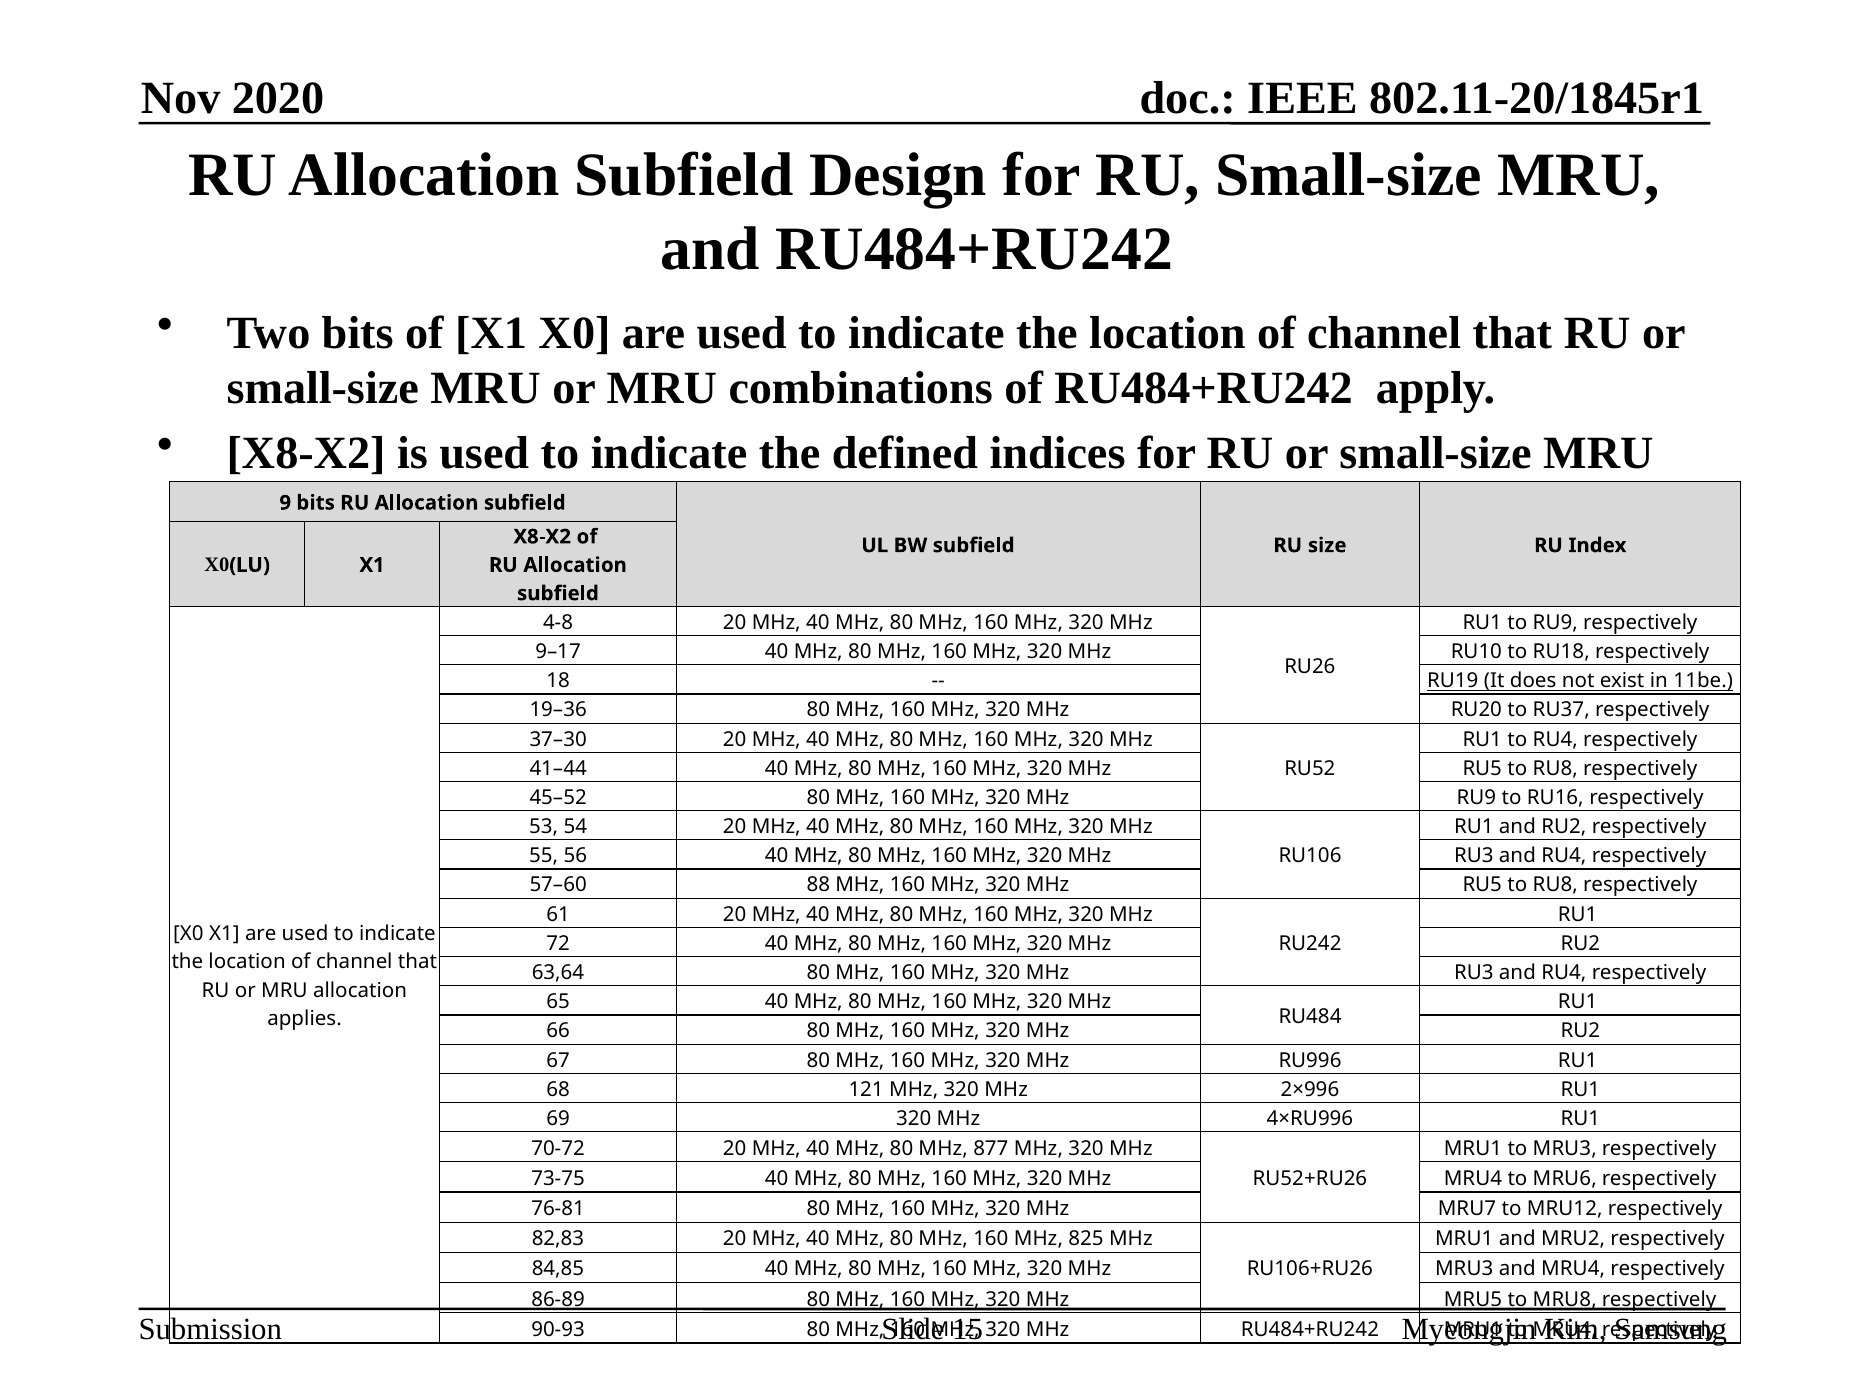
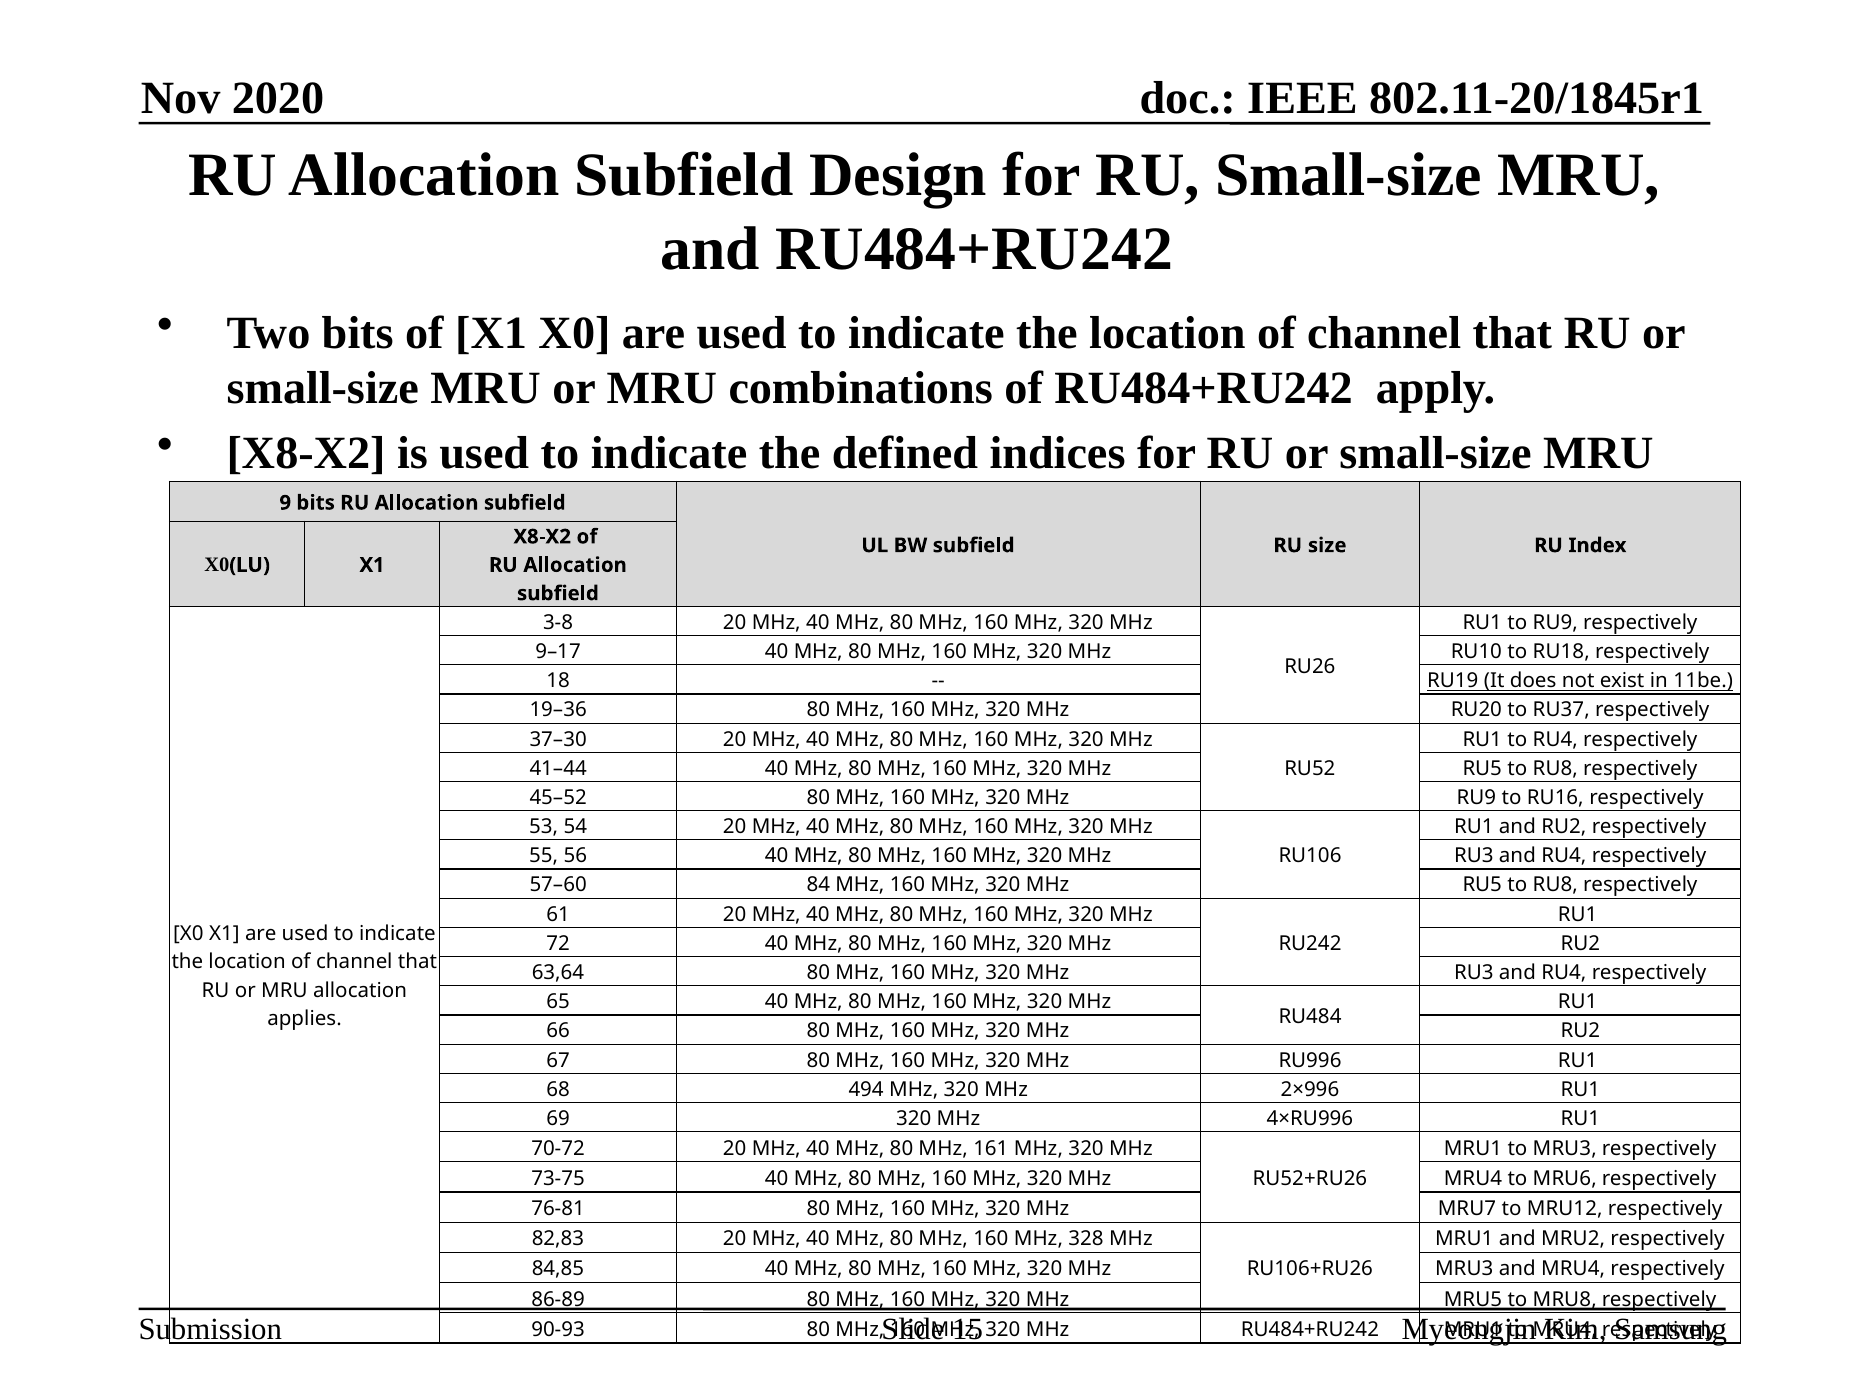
4-8: 4-8 -> 3-8
88: 88 -> 84
121: 121 -> 494
877: 877 -> 161
825: 825 -> 328
